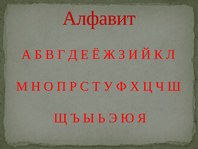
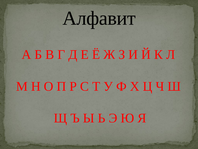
Алфавит colour: red -> black
